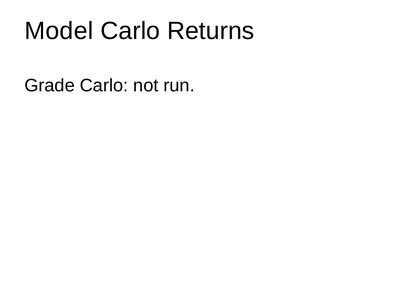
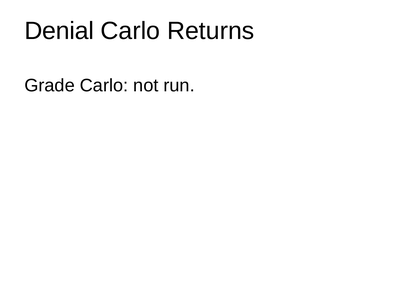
Model: Model -> Denial
